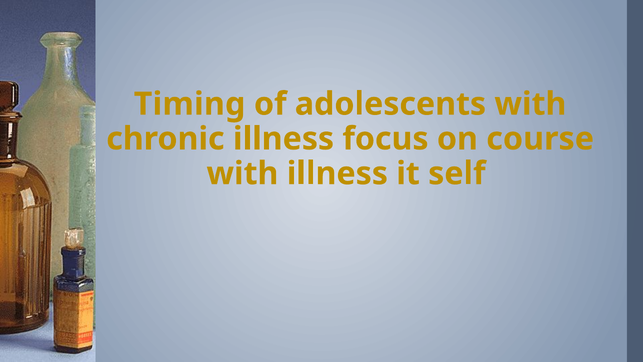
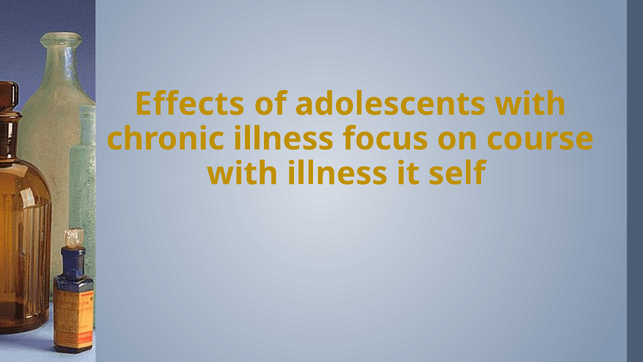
Timing: Timing -> Effects
